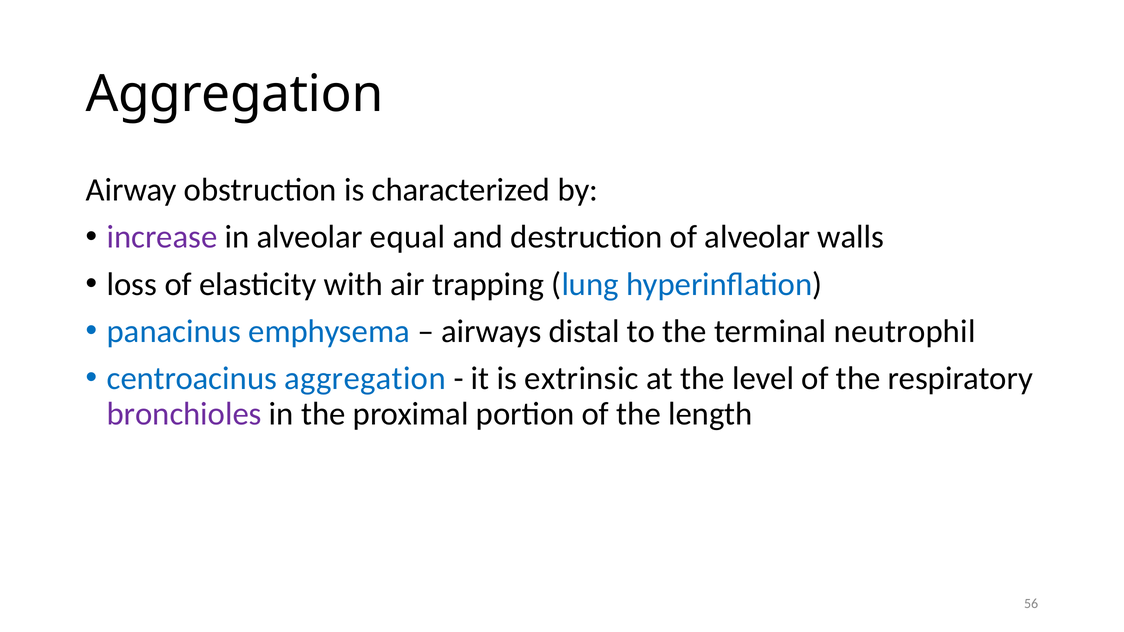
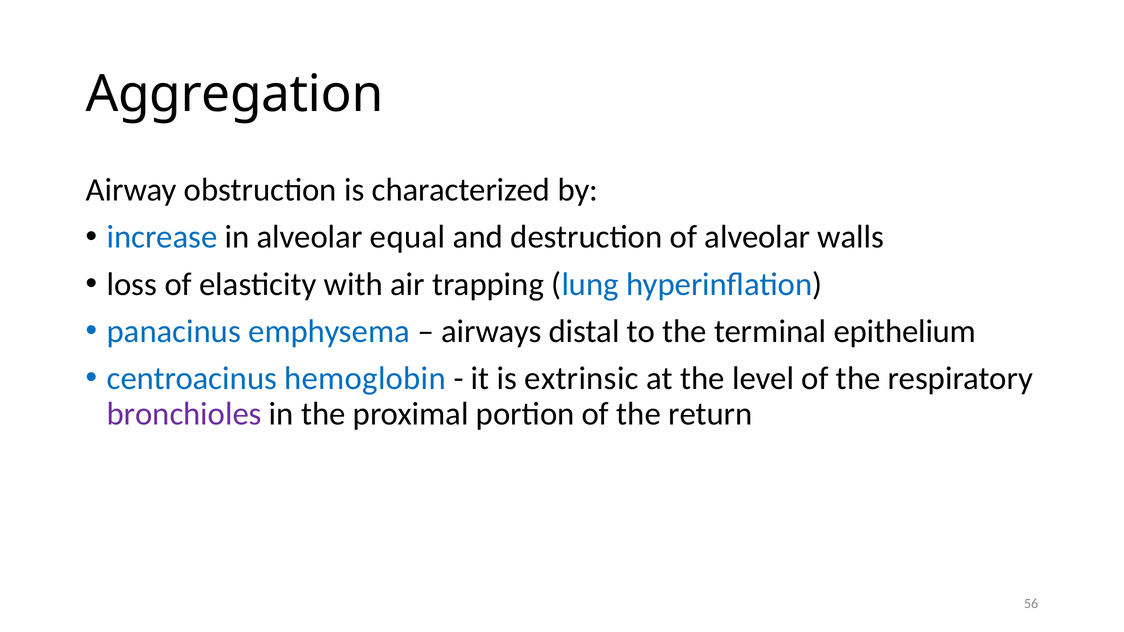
increase colour: purple -> blue
neutrophil: neutrophil -> epithelium
centroacinus aggregation: aggregation -> hemoglobin
length: length -> return
